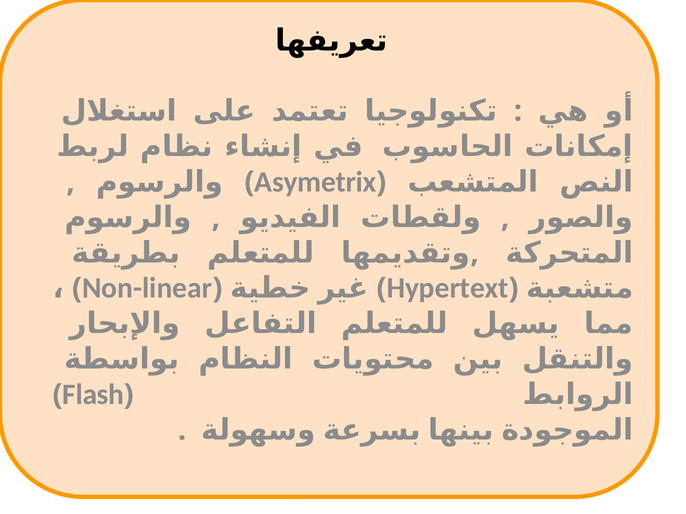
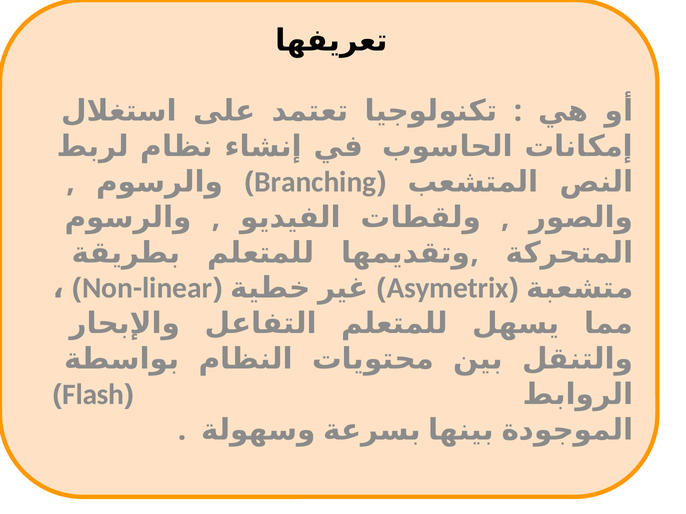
Asymetrix: Asymetrix -> Branching
Hypertext: Hypertext -> Asymetrix
